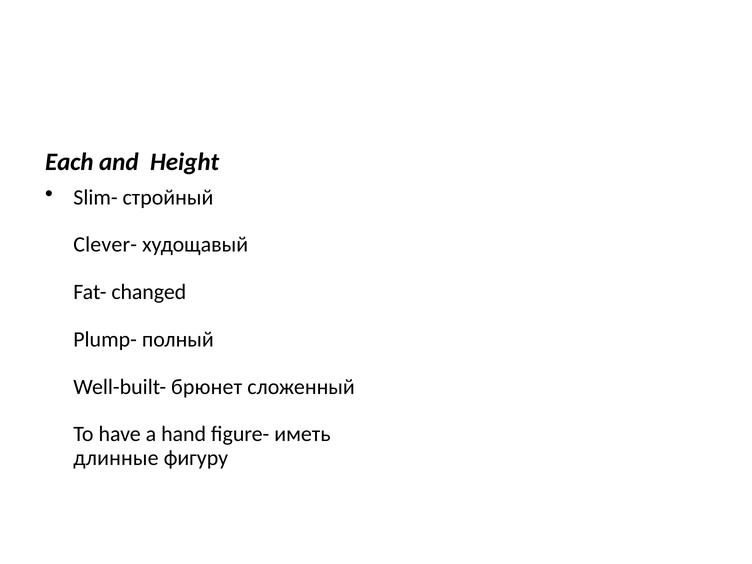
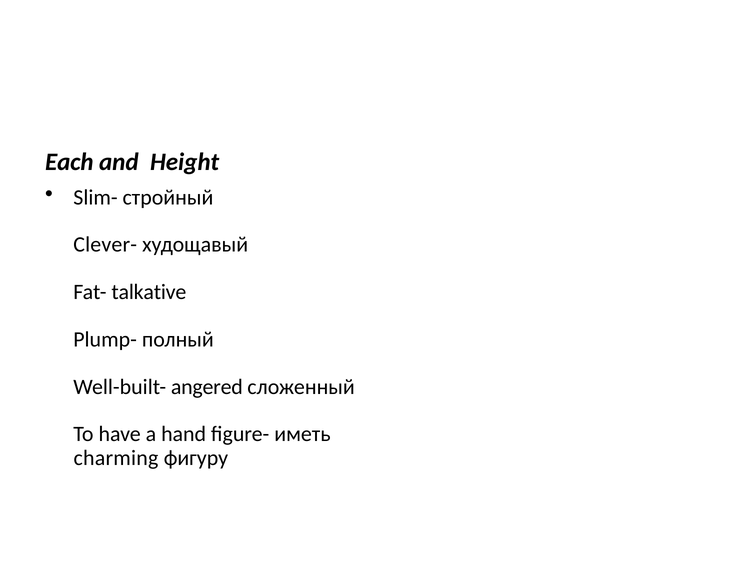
changed: changed -> talkative
брюнет: брюнет -> angered
длинные: длинные -> charming
